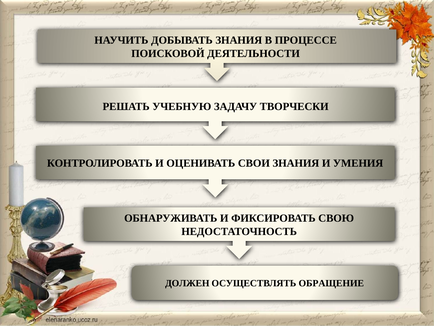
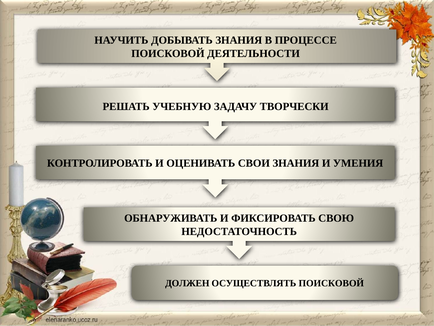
ОСУЩЕСТВЛЯТЬ ОБРАЩЕНИЕ: ОБРАЩЕНИЕ -> ПОИСКОВОЙ
